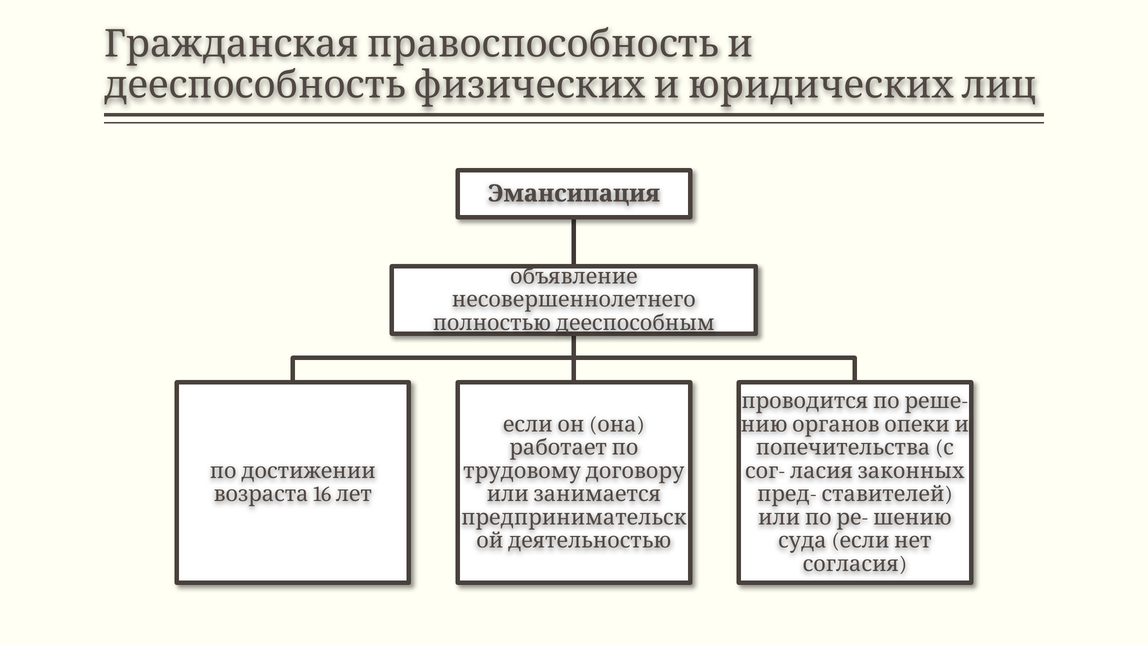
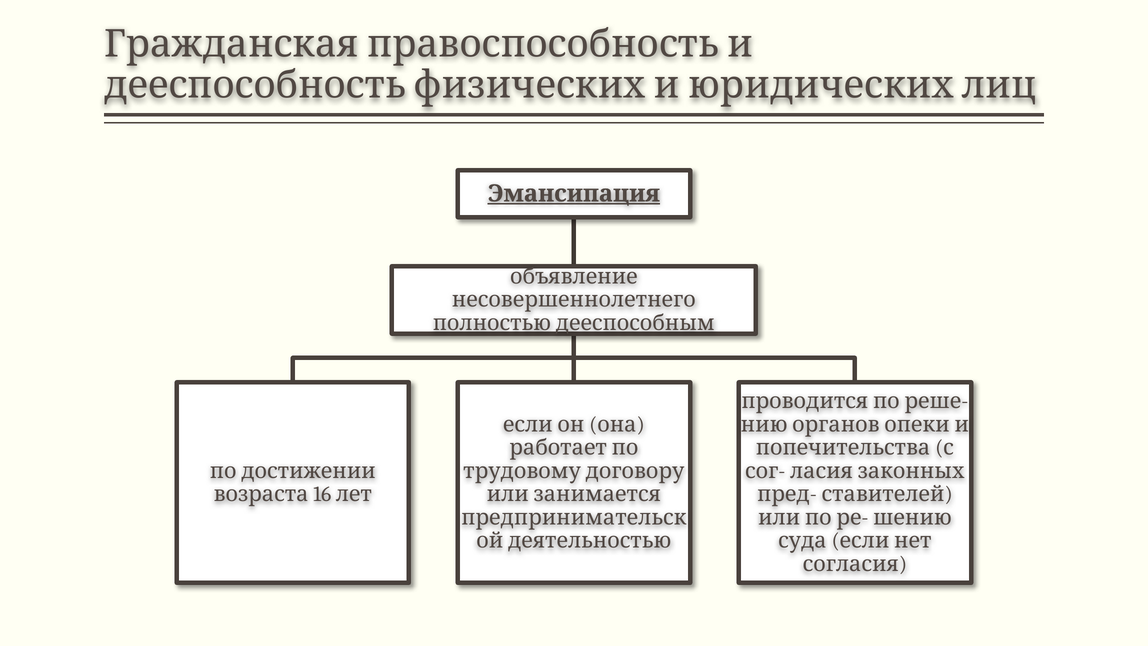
Эмансипация underline: none -> present
